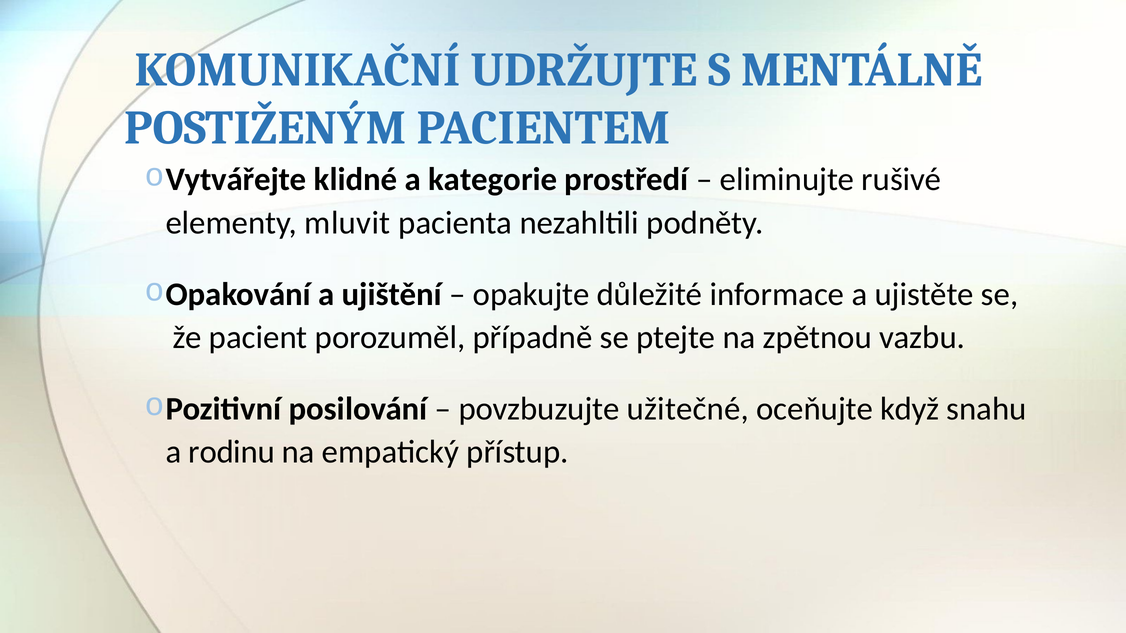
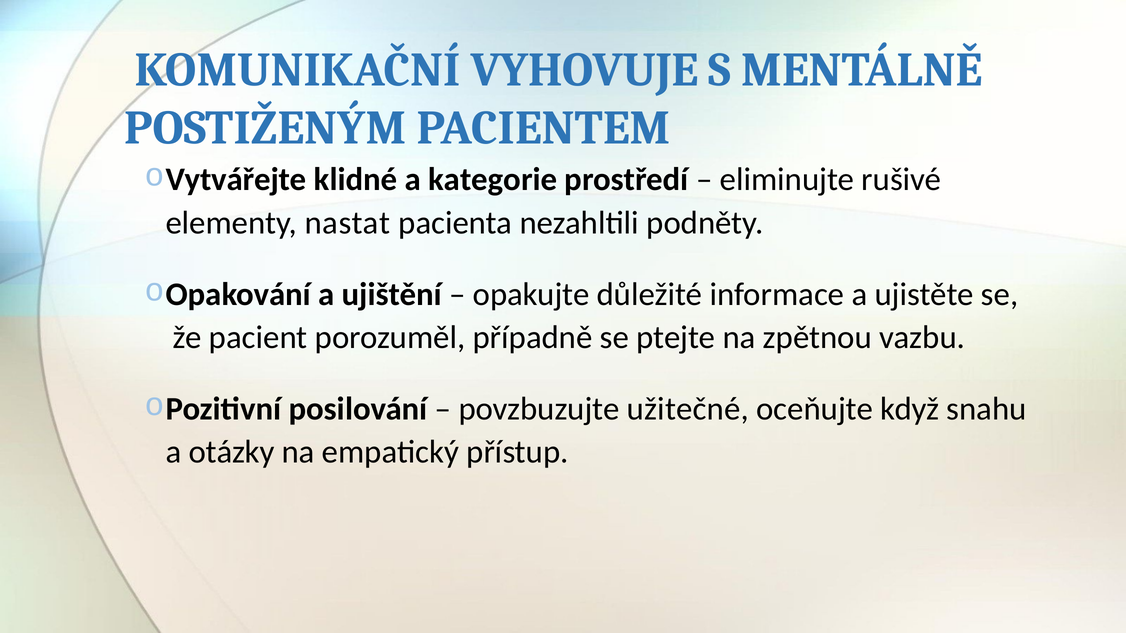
UDRŽUJTE: UDRŽUJTE -> VYHOVUJE
mluvit: mluvit -> nastat
rodinu: rodinu -> otázky
